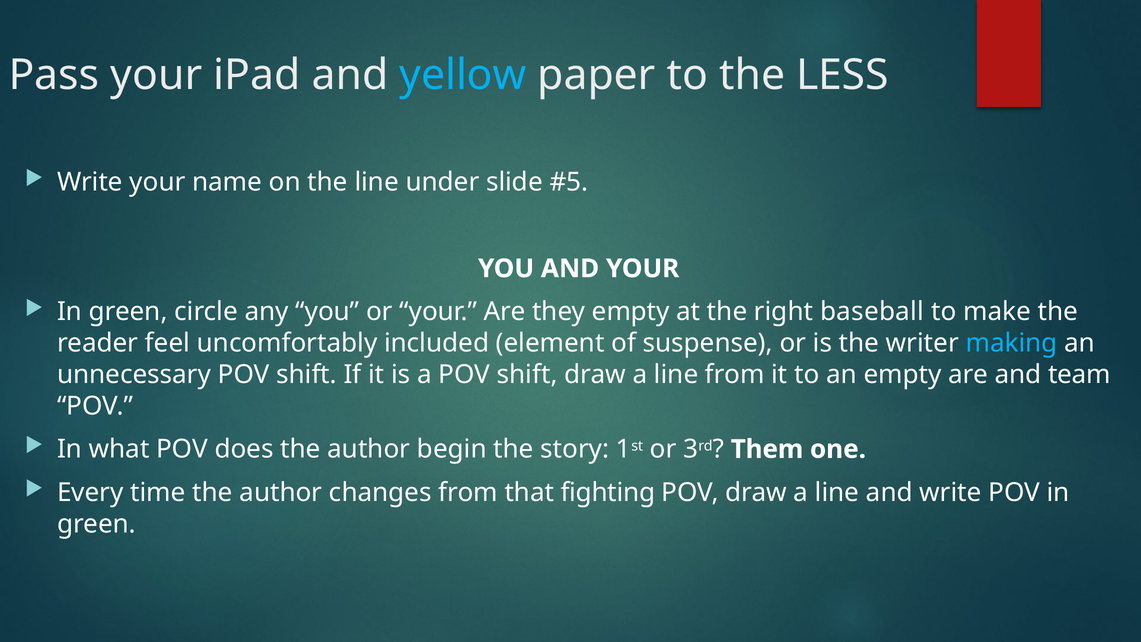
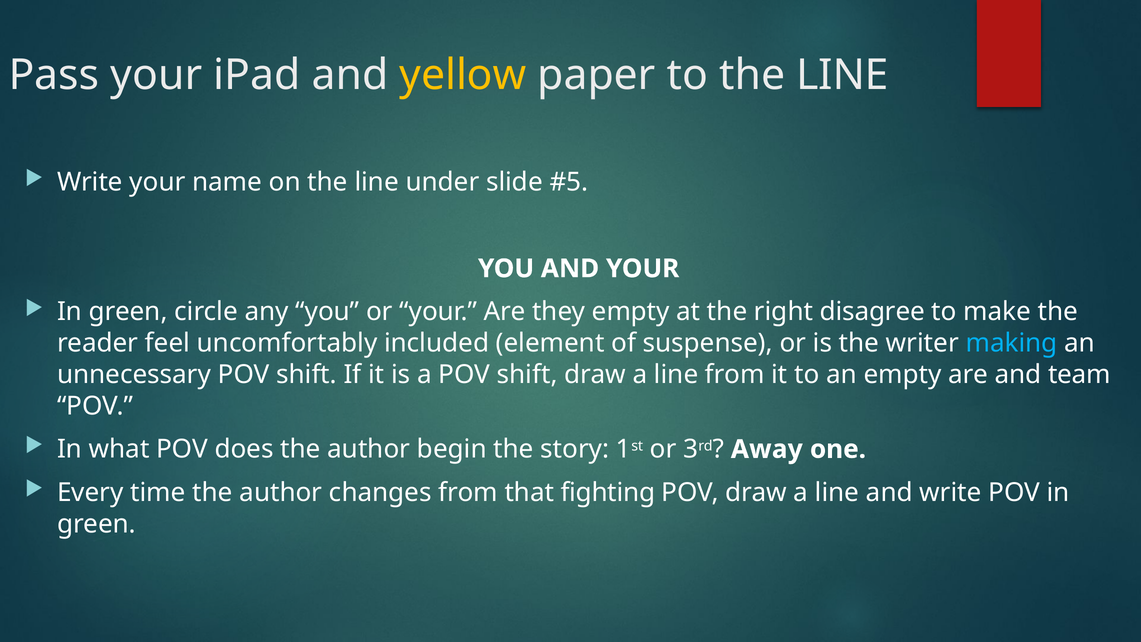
yellow colour: light blue -> yellow
to the LESS: LESS -> LINE
baseball: baseball -> disagree
Them: Them -> Away
